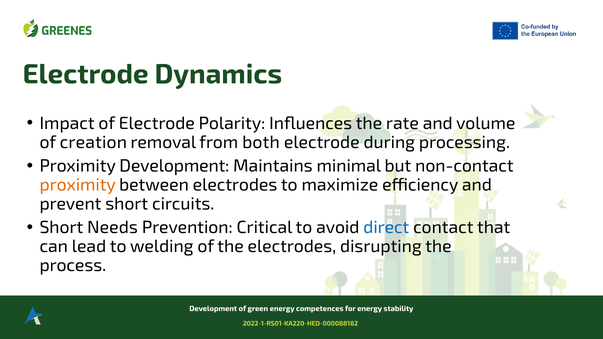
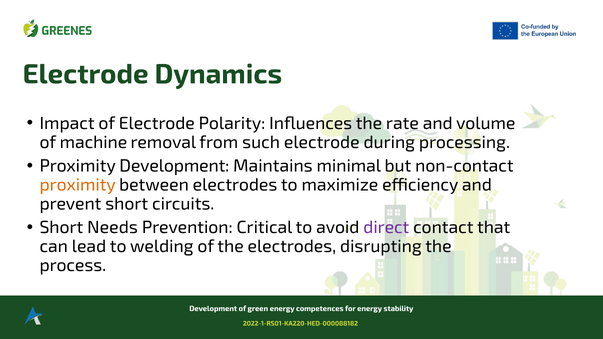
creation: creation -> machine
both: both -> such
direct colour: blue -> purple
